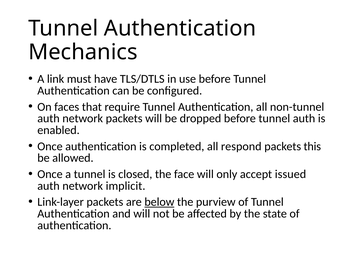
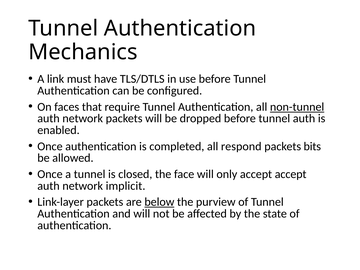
non-tunnel underline: none -> present
this: this -> bits
accept issued: issued -> accept
